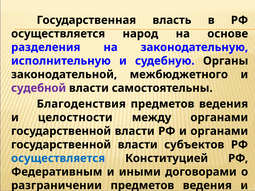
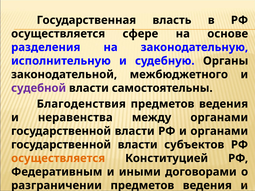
народ: народ -> сфере
целостности: целостности -> неравенства
осуществляется at (58, 158) colour: blue -> orange
